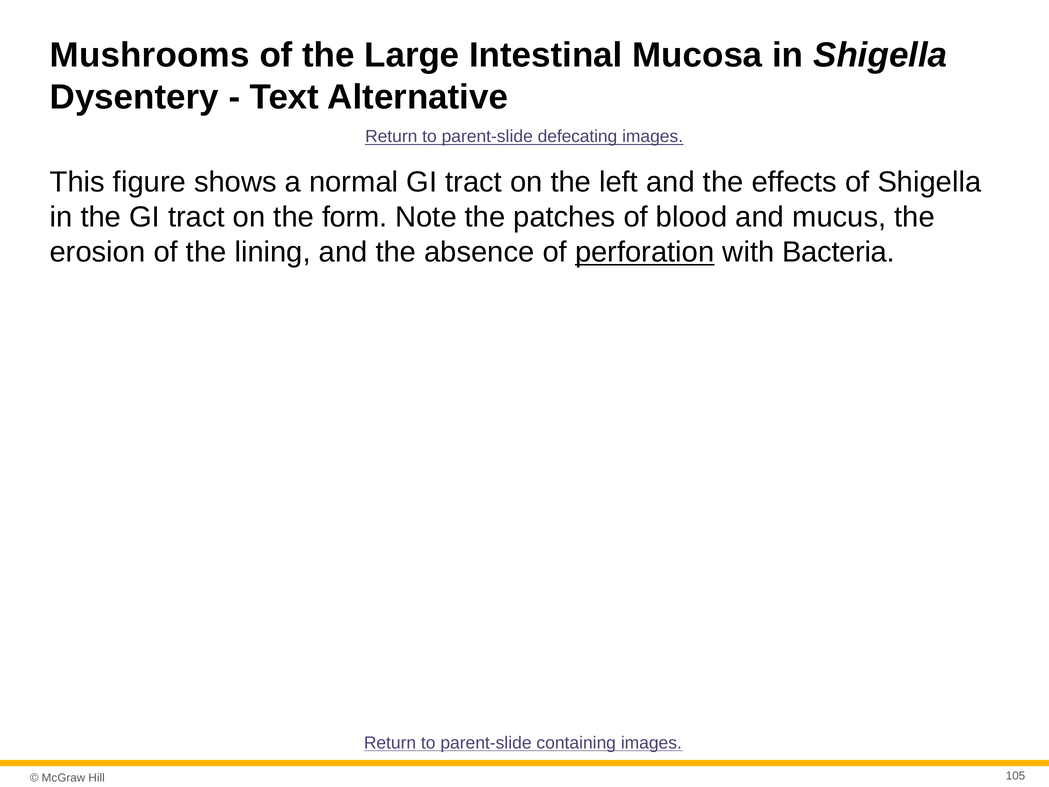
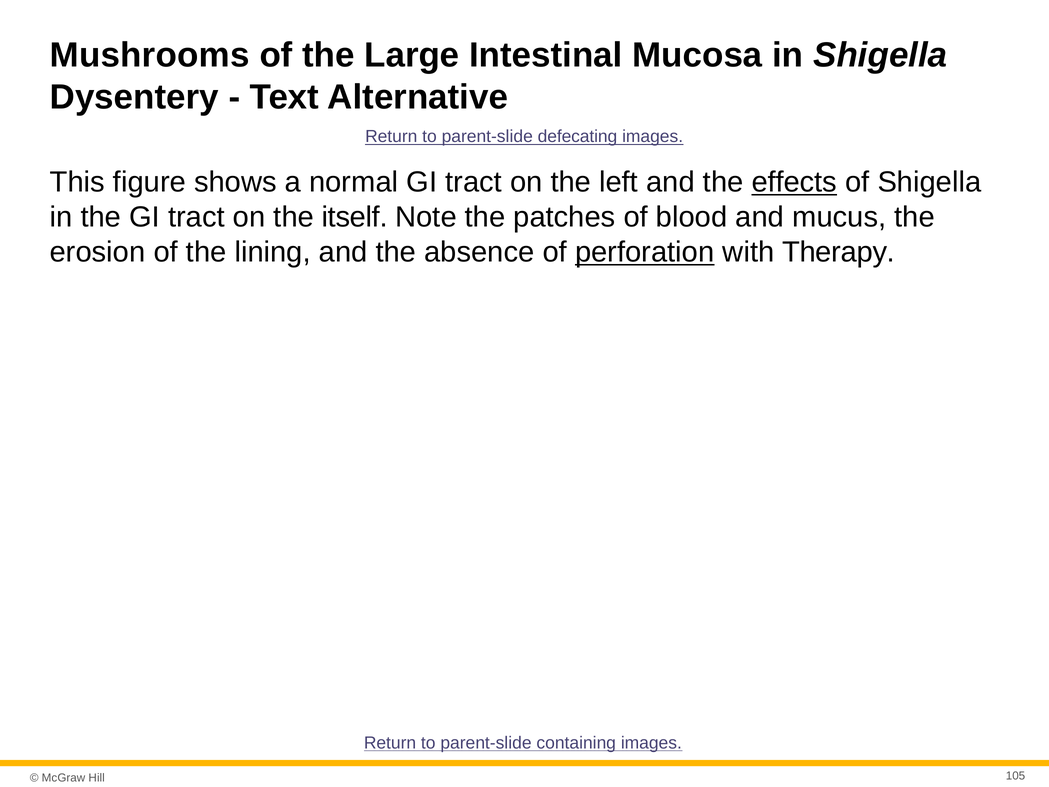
effects underline: none -> present
form: form -> itself
Bacteria: Bacteria -> Therapy
